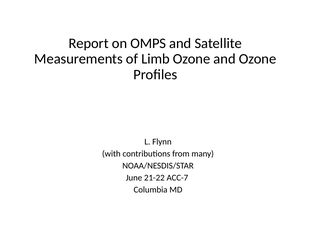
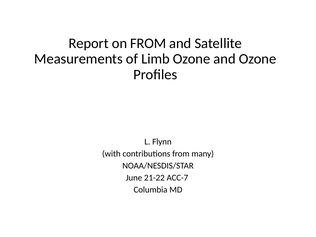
on OMPS: OMPS -> FROM
